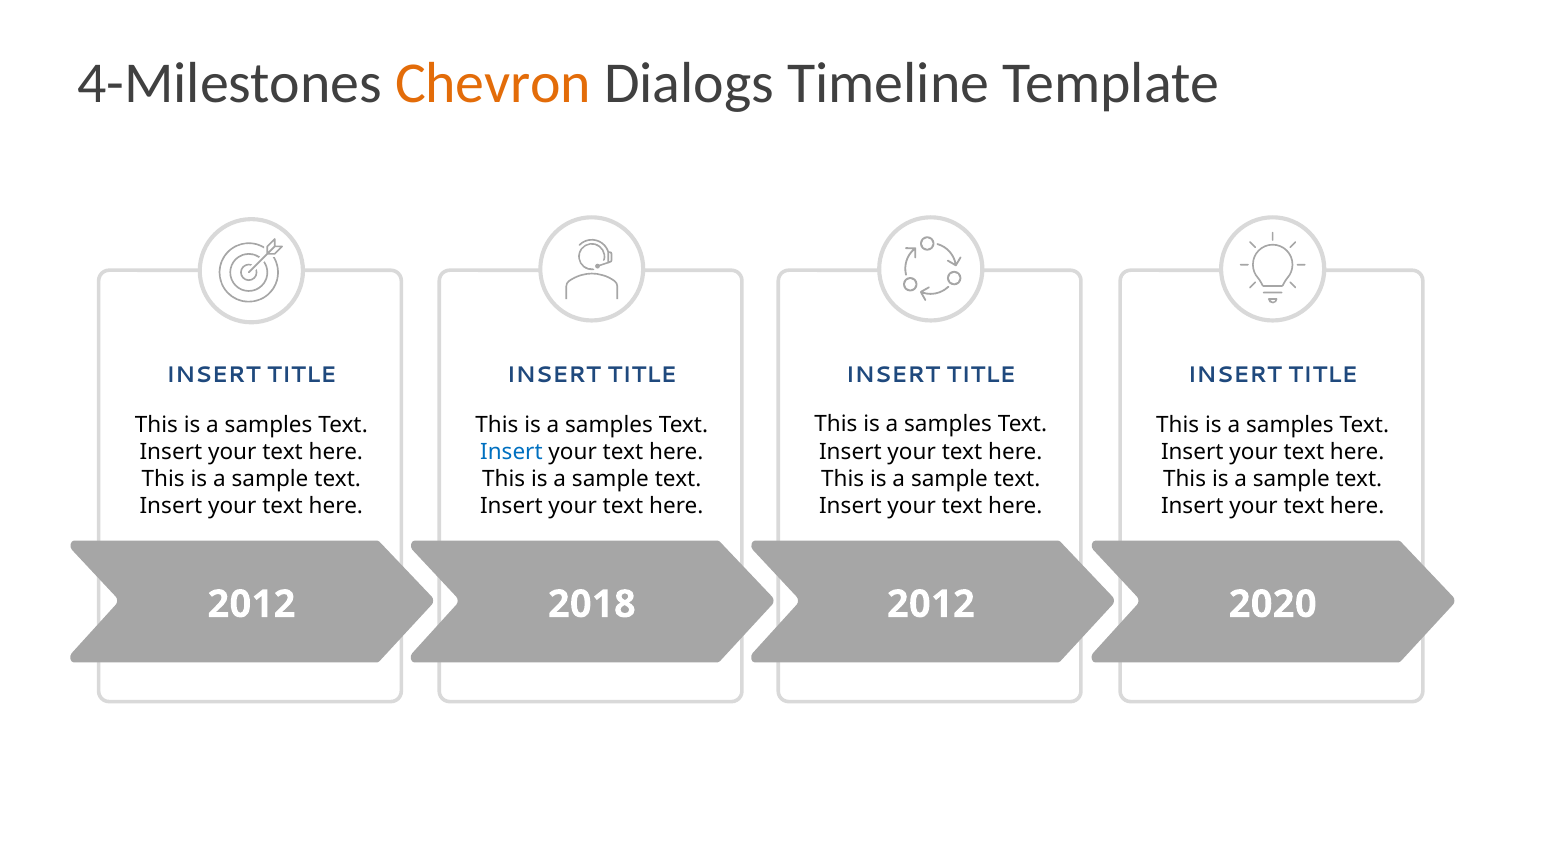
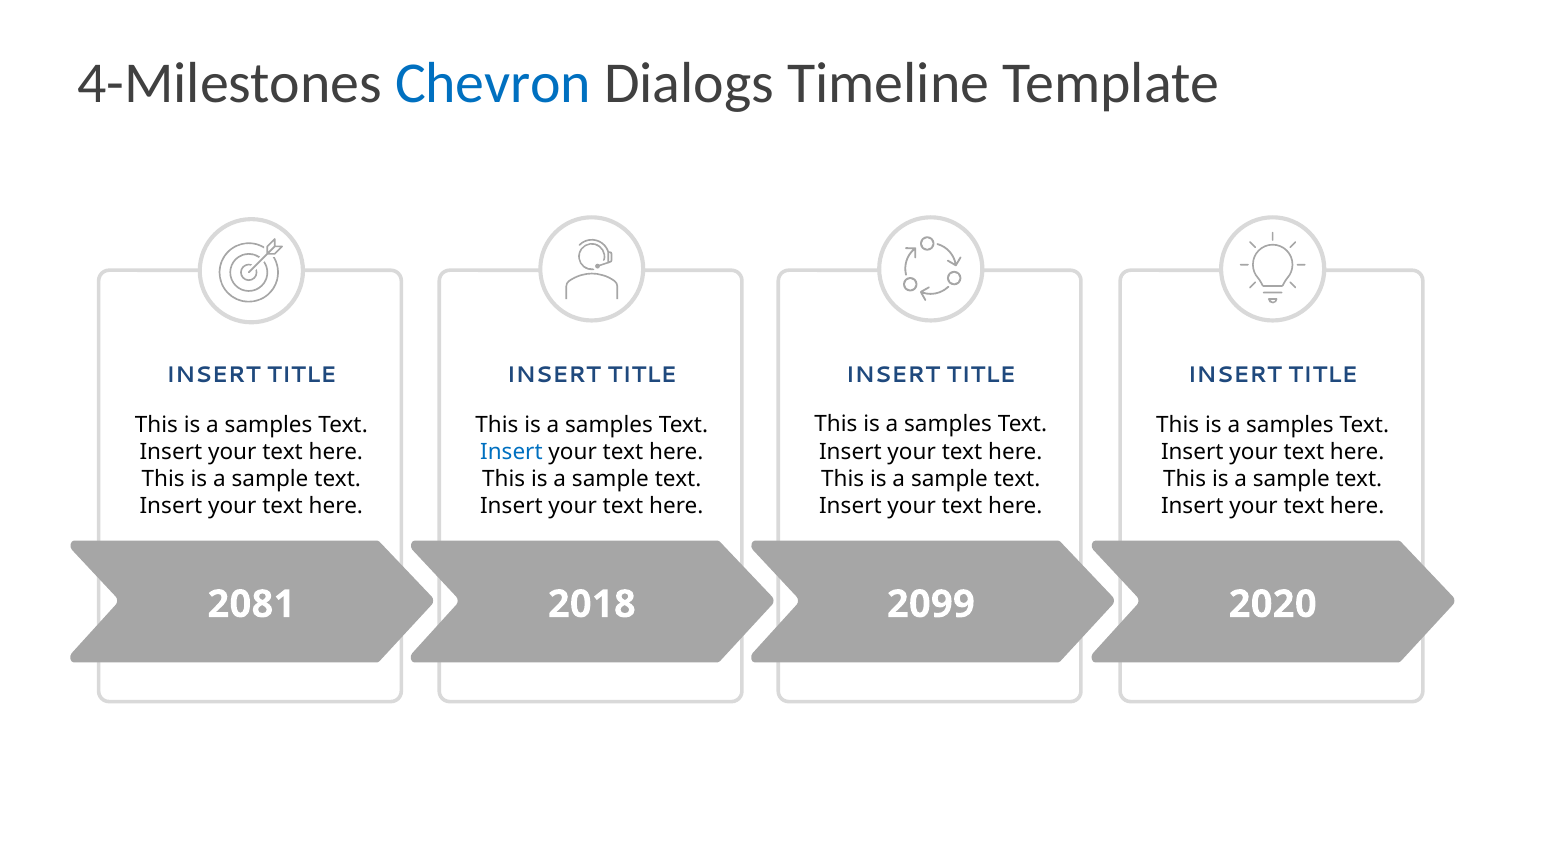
Chevron colour: orange -> blue
2012 at (251, 604): 2012 -> 2081
2018 2012: 2012 -> 2099
